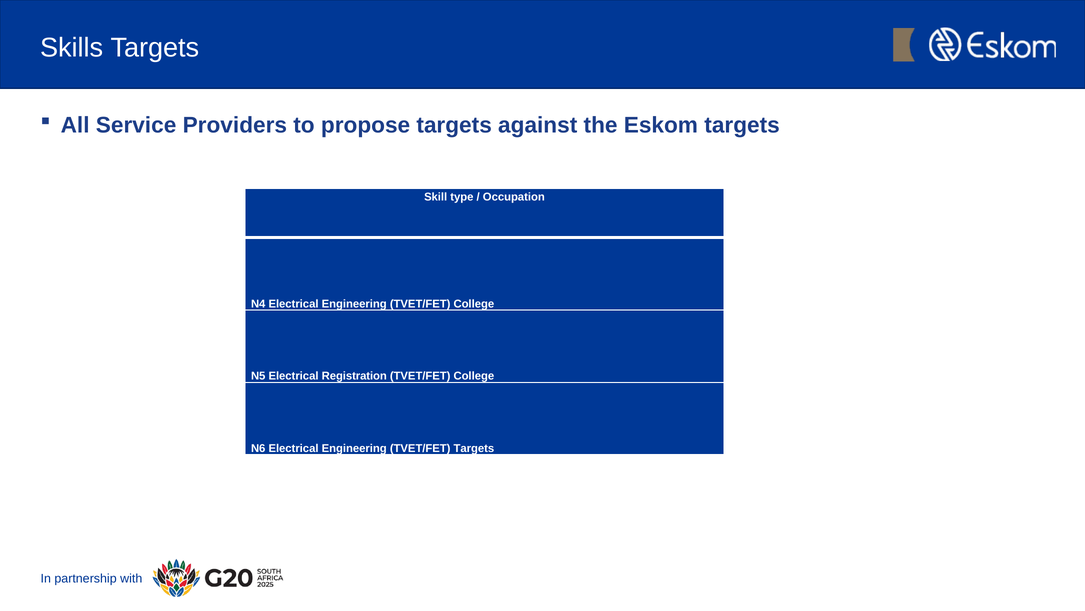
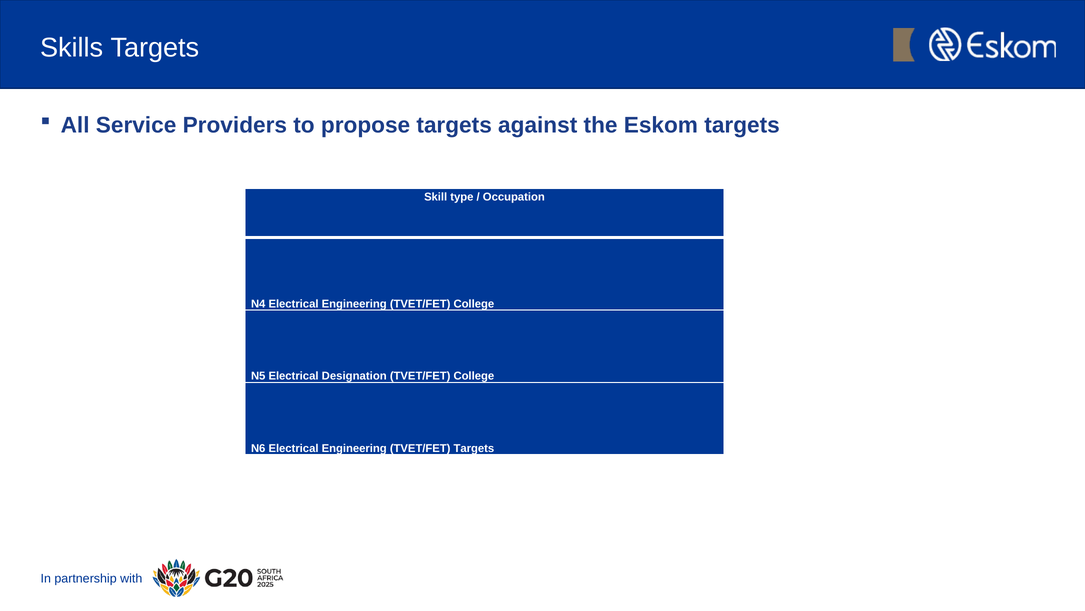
Registration: Registration -> Designation
